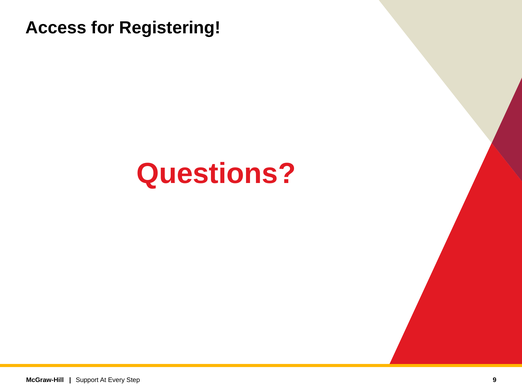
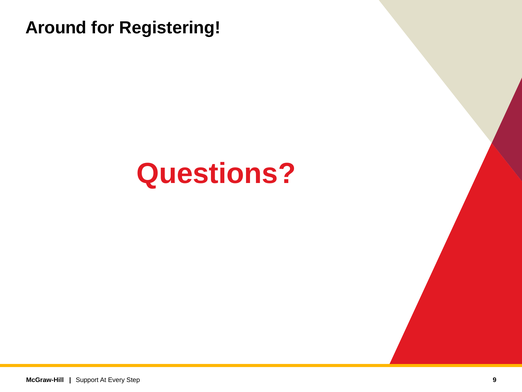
Access: Access -> Around
